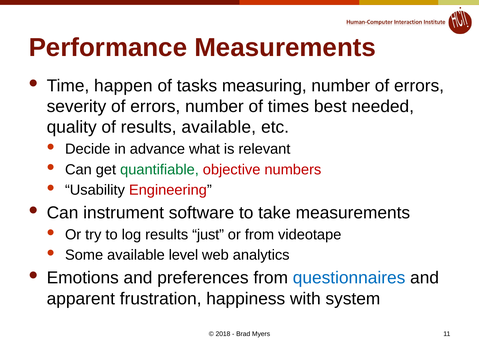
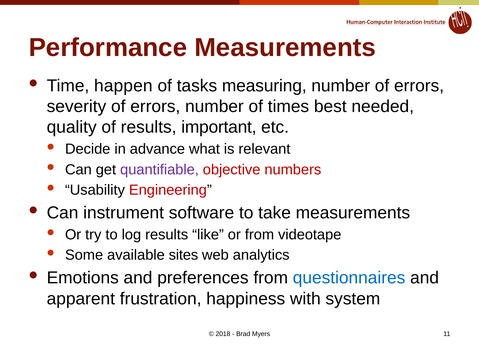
results available: available -> important
quantifiable colour: green -> purple
just: just -> like
level: level -> sites
